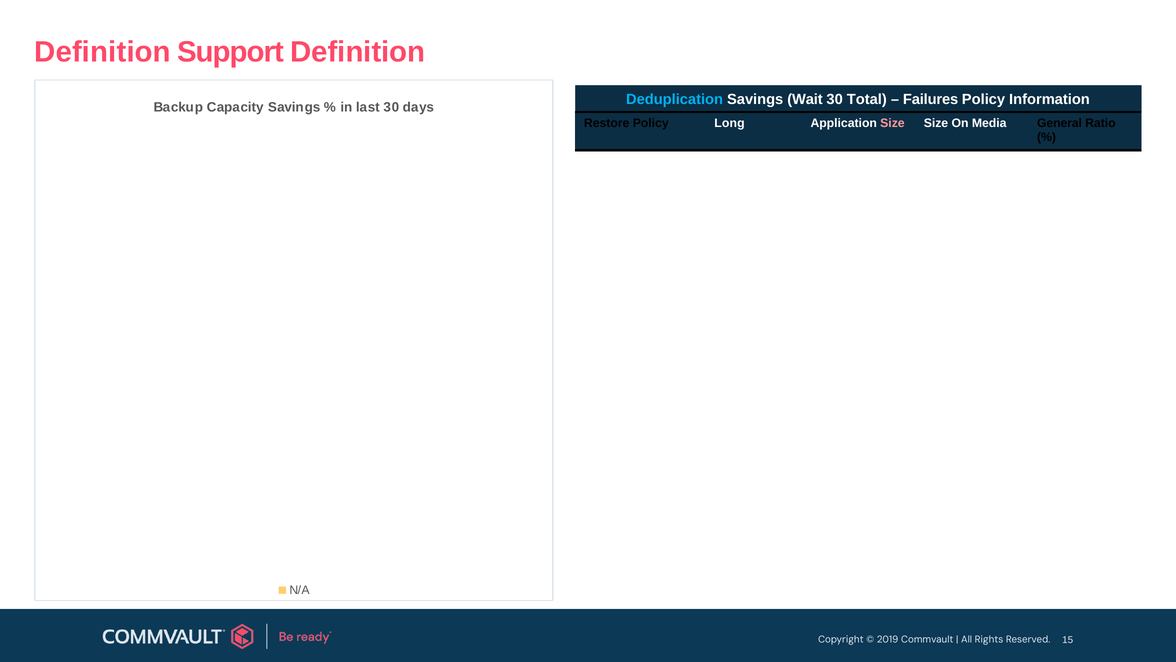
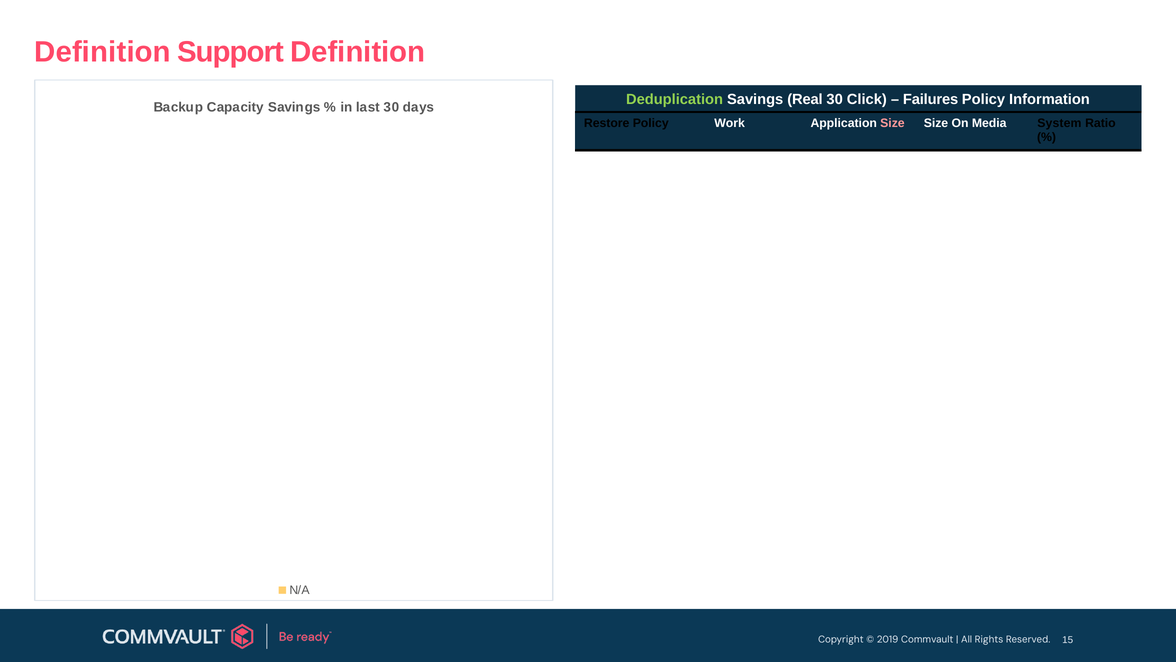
Deduplication colour: light blue -> light green
Wait: Wait -> Real
Total: Total -> Click
Long: Long -> Work
General: General -> System
